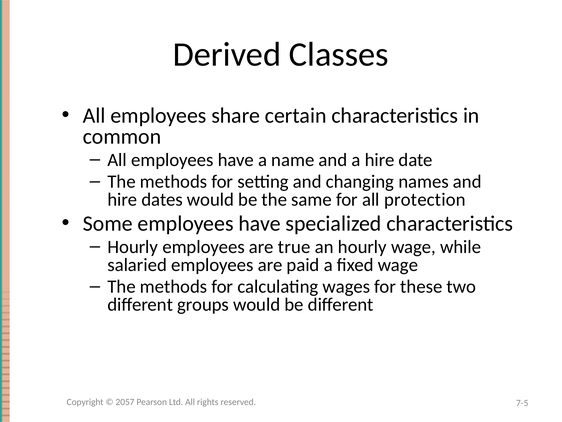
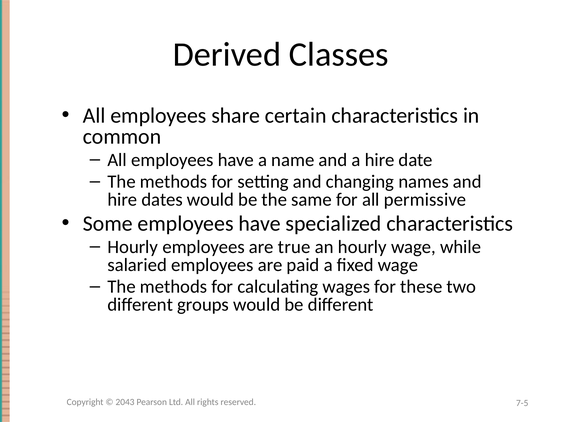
protection: protection -> permissive
2057: 2057 -> 2043
